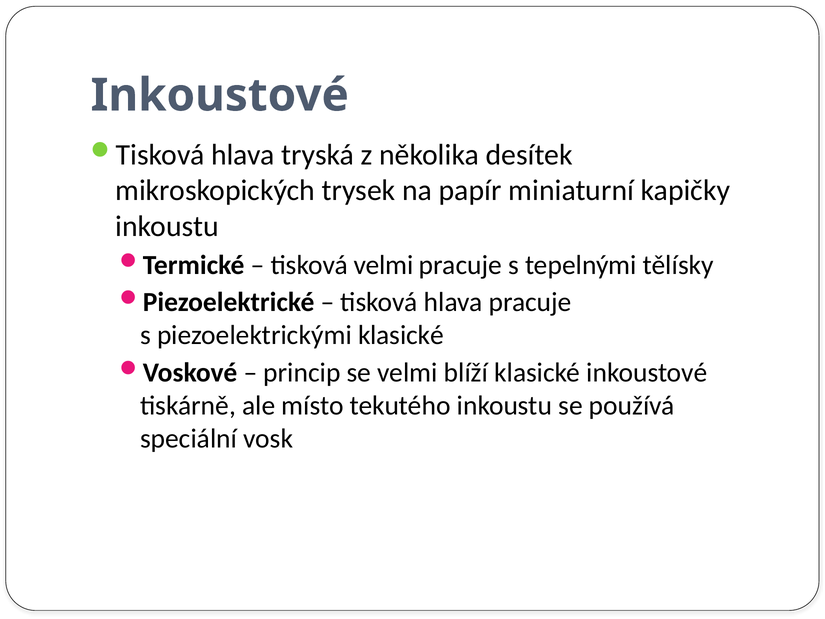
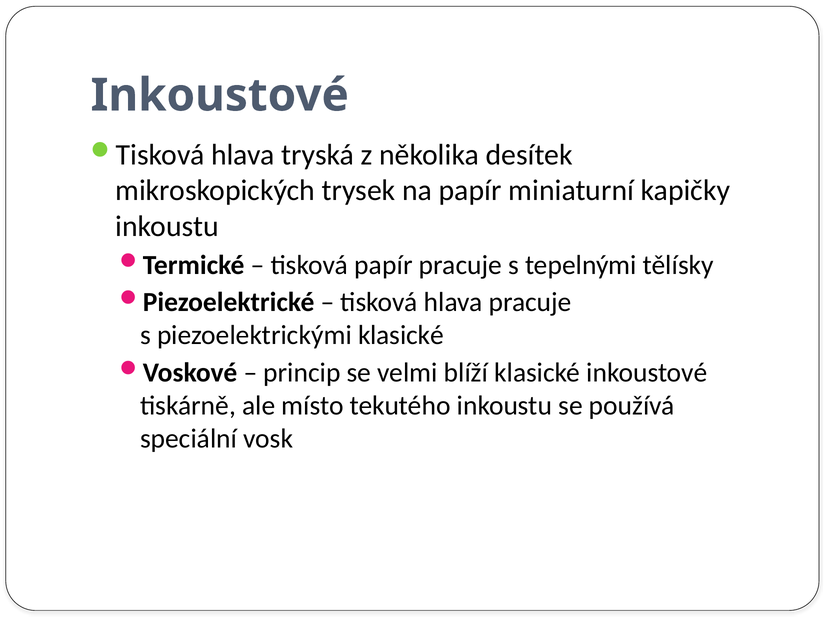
tisková velmi: velmi -> papír
